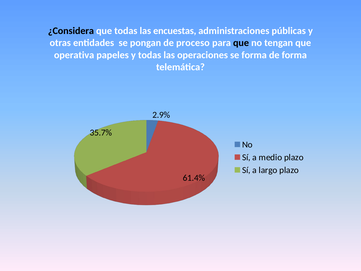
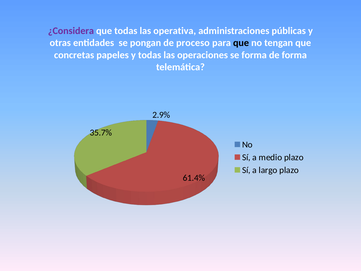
¿Considera colour: black -> purple
encuestas: encuestas -> operativa
operativa: operativa -> concretas
